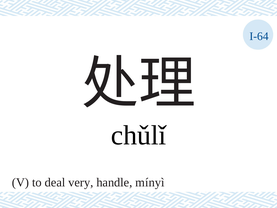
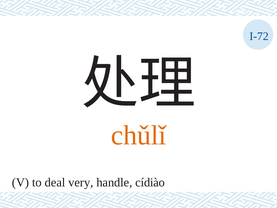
I-64: I-64 -> I-72
chǔlǐ colour: black -> orange
mínyì: mínyì -> cídiào
